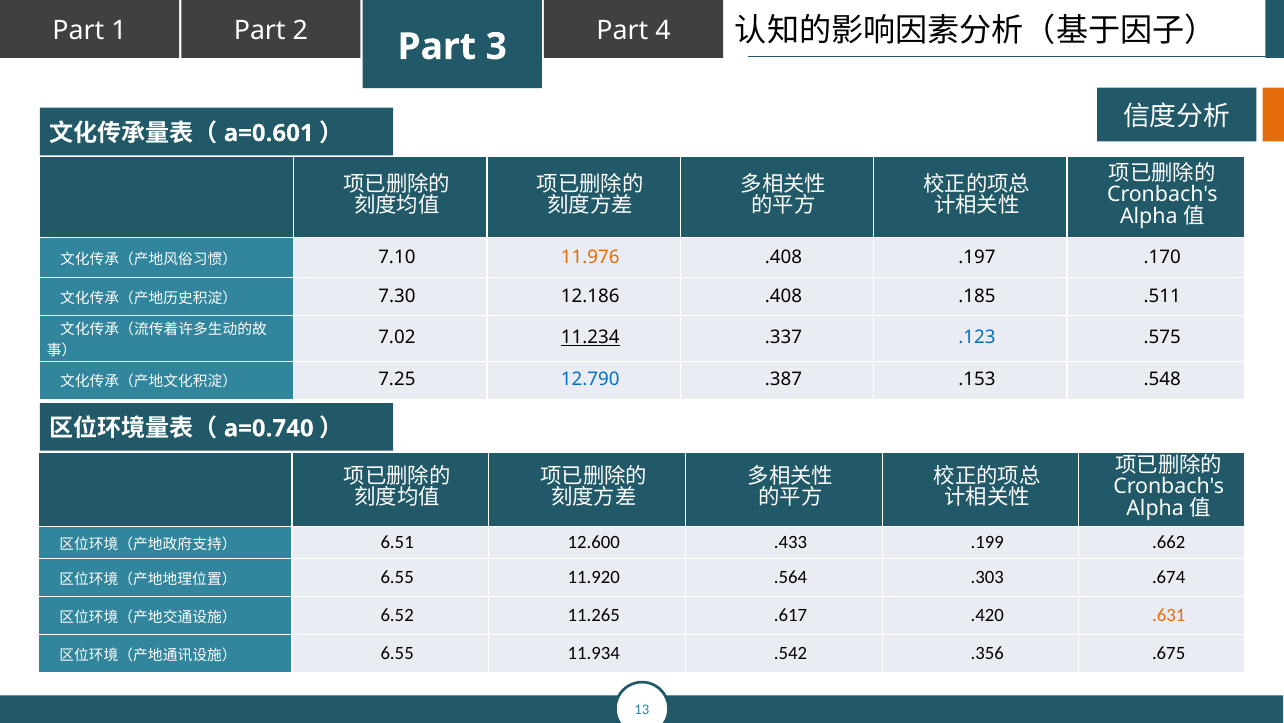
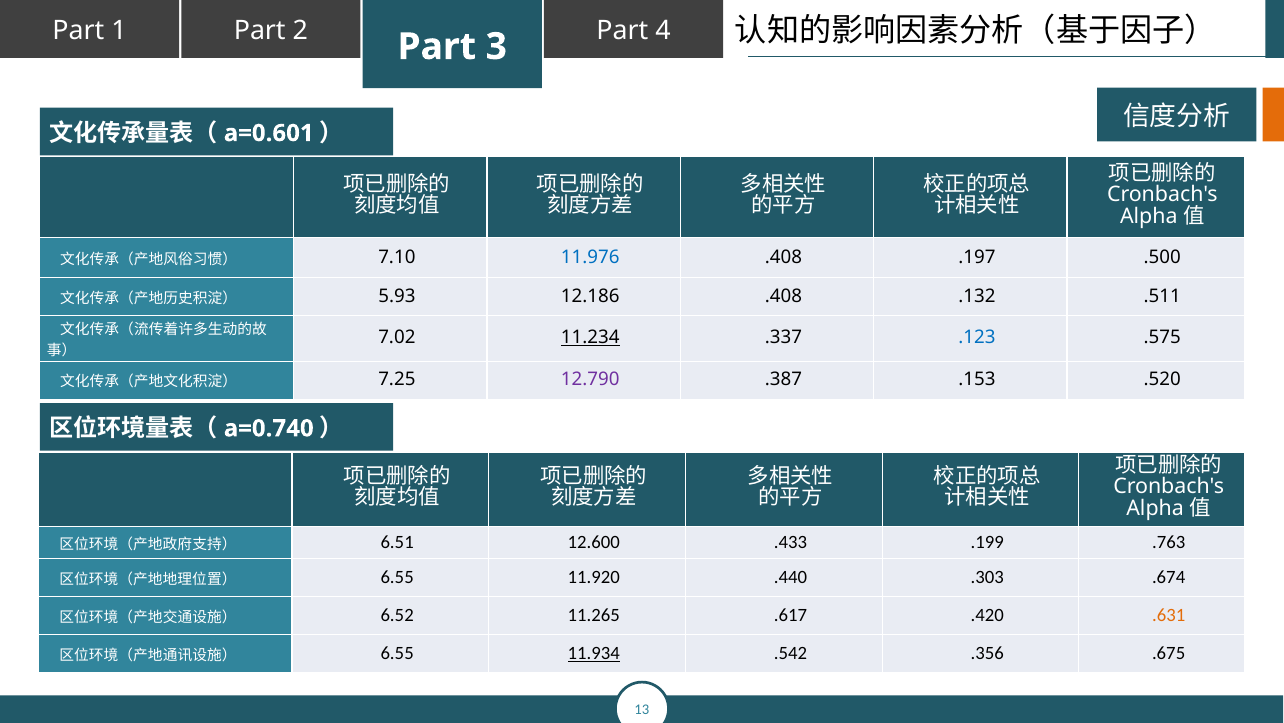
11.976 colour: orange -> blue
.170: .170 -> .500
7.30: 7.30 -> 5.93
.185: .185 -> .132
12.790 colour: blue -> purple
.548: .548 -> .520
.662: .662 -> .763
.564: .564 -> .440
11.934 underline: none -> present
